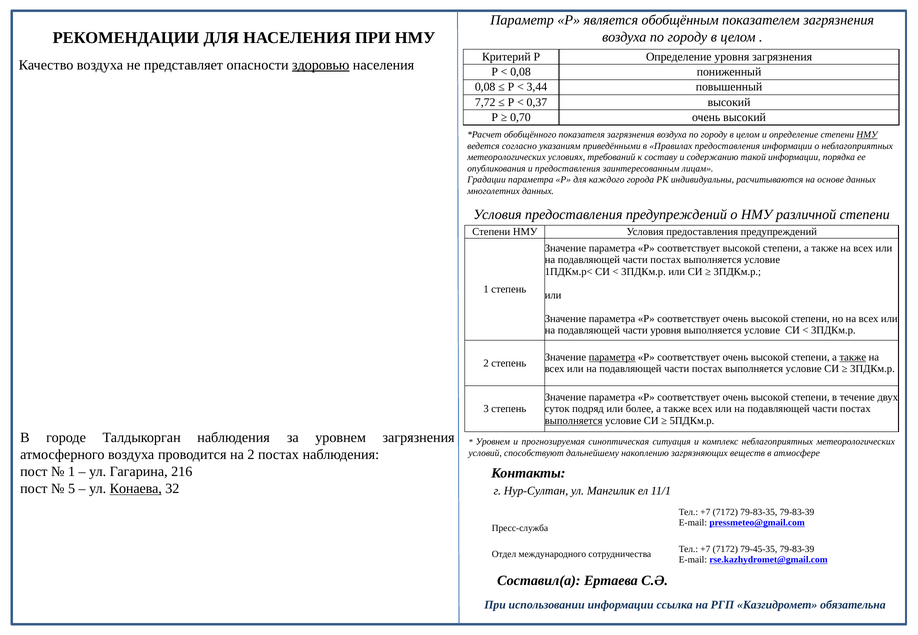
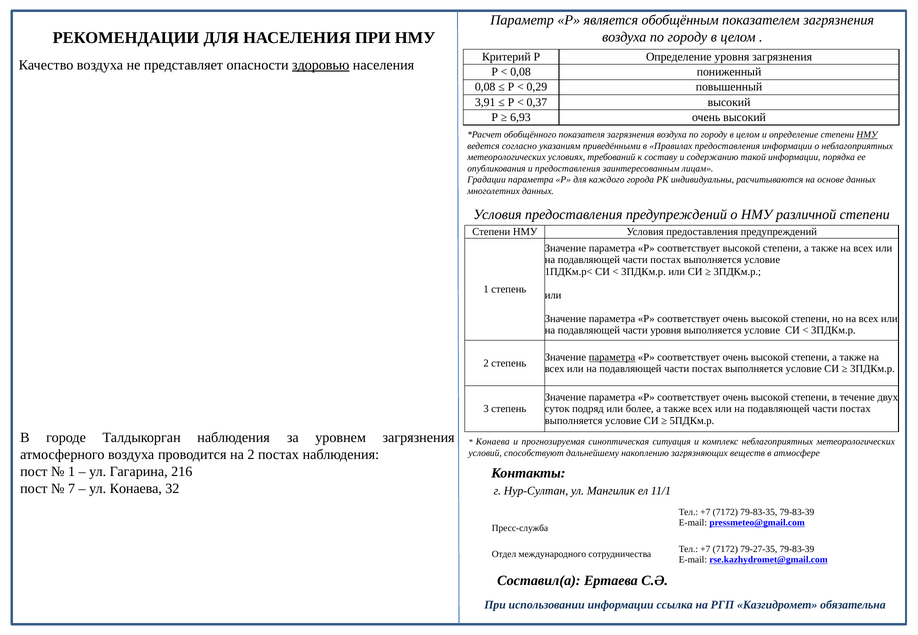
3,44: 3,44 -> 0,29
7,72: 7,72 -> 3,91
0,70: 0,70 -> 6,93
также at (853, 358) underline: present -> none
выполняется at (574, 421) underline: present -> none
Уровнем at (493, 442): Уровнем -> Конаева
5: 5 -> 7
Конаева at (136, 489) underline: present -> none
79-45-35: 79-45-35 -> 79-27-35
